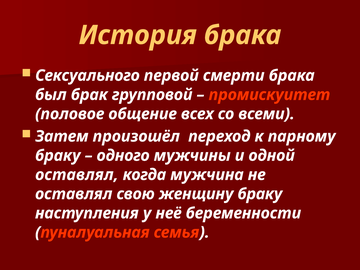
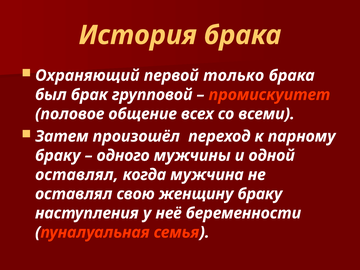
Сексуального: Сексуального -> Охраняющий
смерти: смерти -> только
